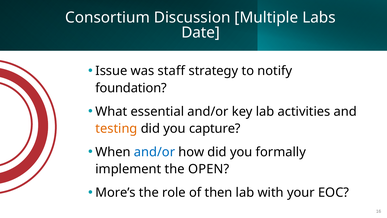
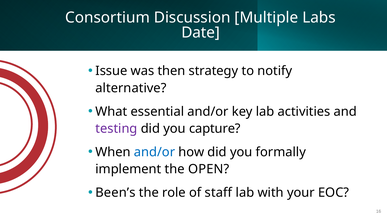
staff: staff -> then
foundation: foundation -> alternative
testing colour: orange -> purple
More’s: More’s -> Been’s
then: then -> staff
